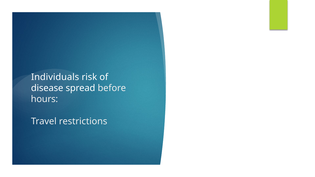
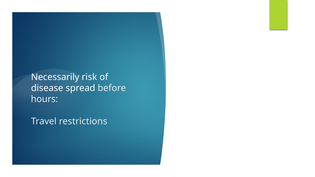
Individuals: Individuals -> Necessarily
